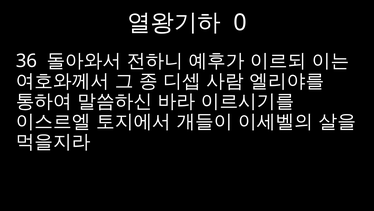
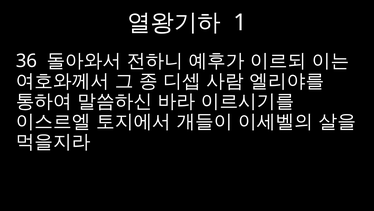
0: 0 -> 1
